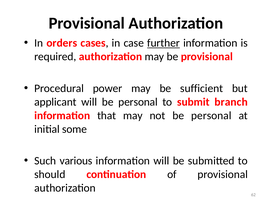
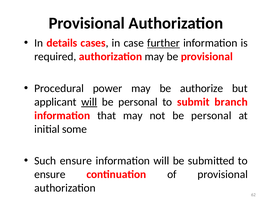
orders: orders -> details
sufficient: sufficient -> authorize
will at (89, 102) underline: none -> present
Such various: various -> ensure
should at (50, 174): should -> ensure
